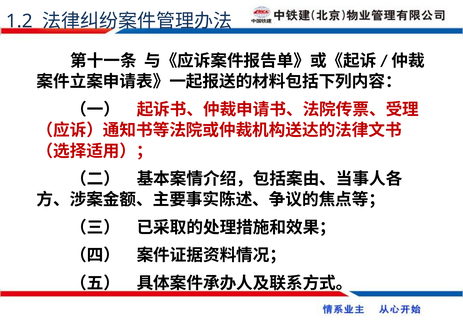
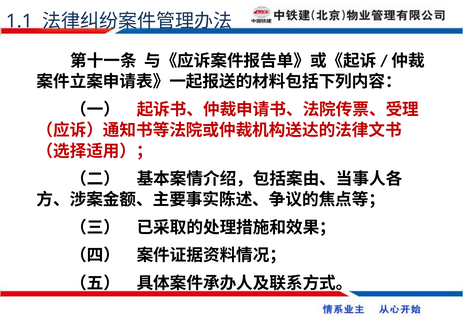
1.2: 1.2 -> 1.1
